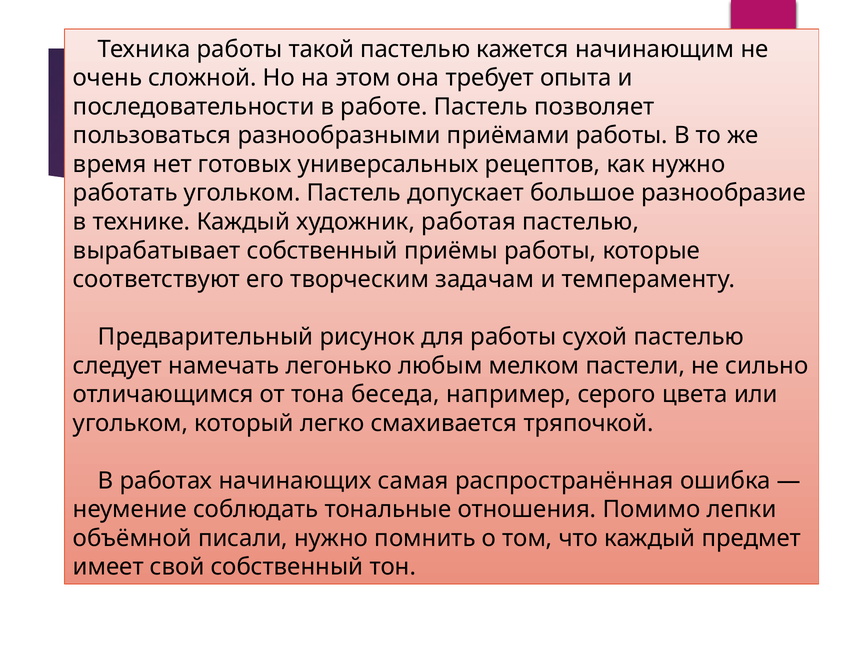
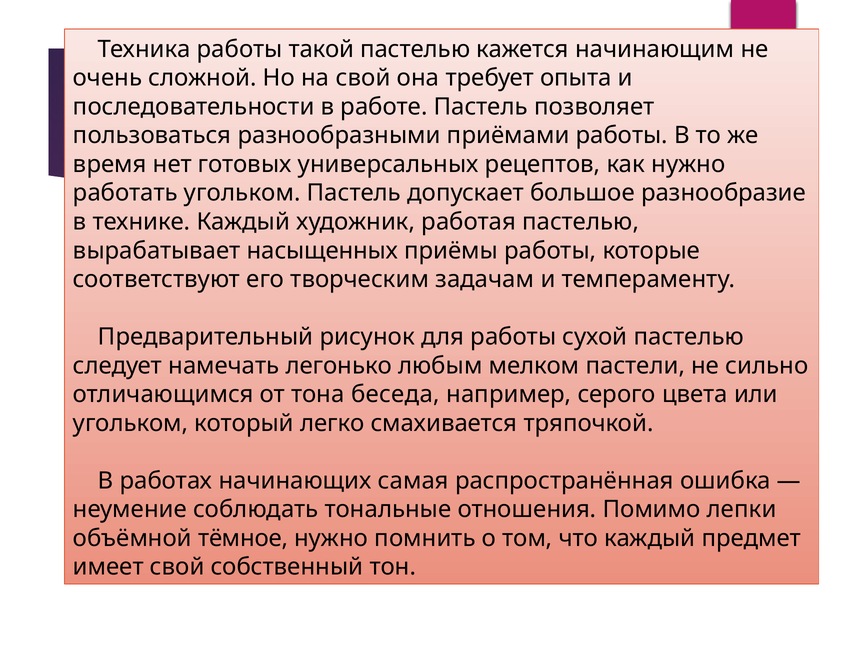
на этом: этом -> свой
вырабатывает собственный: собственный -> насыщенных
писали: писали -> тёмное
